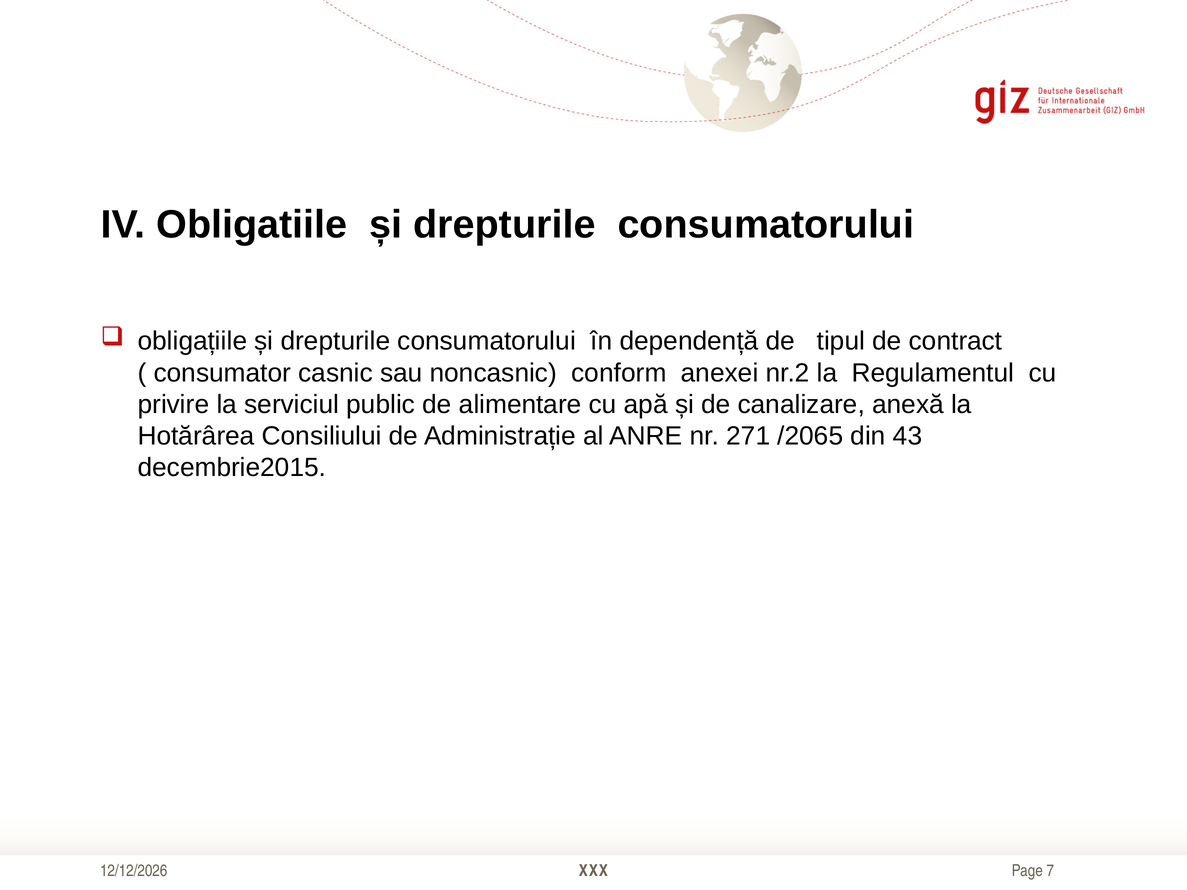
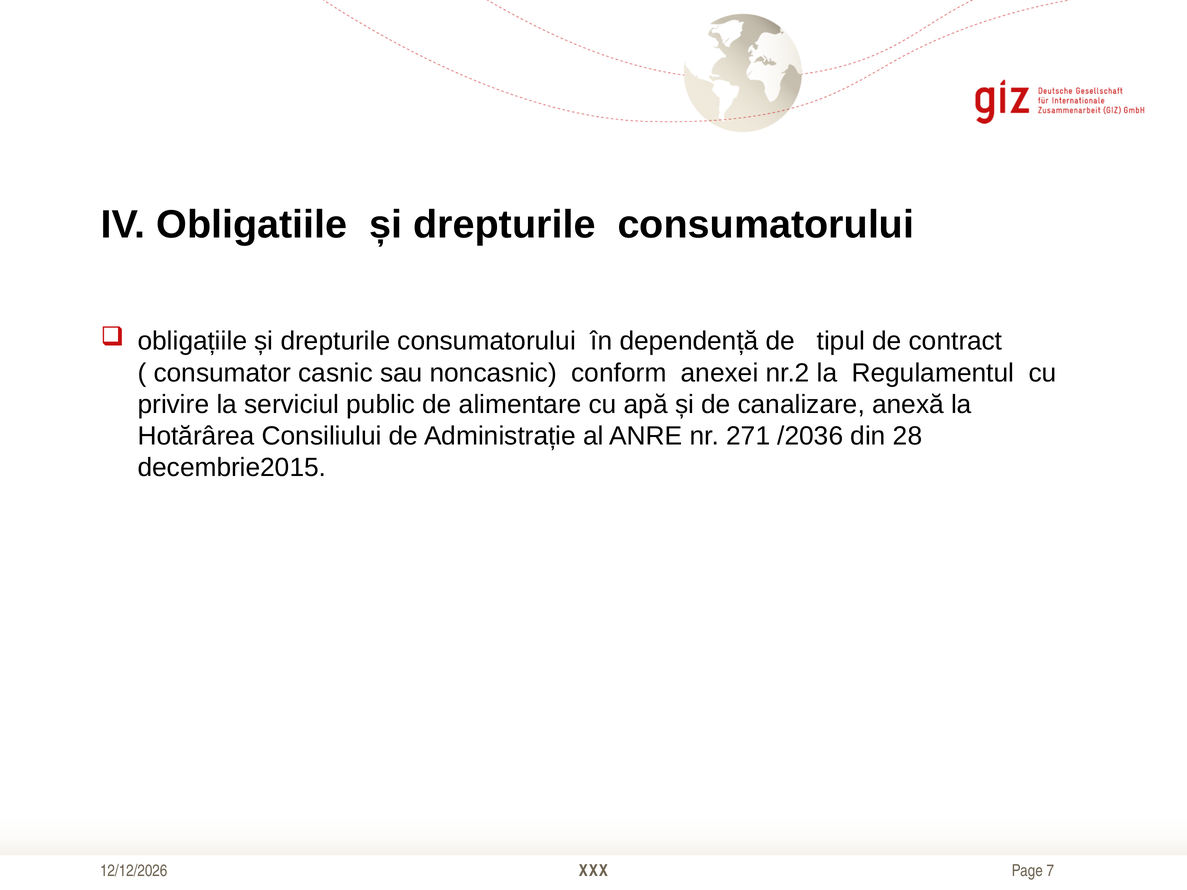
/2065: /2065 -> /2036
43: 43 -> 28
